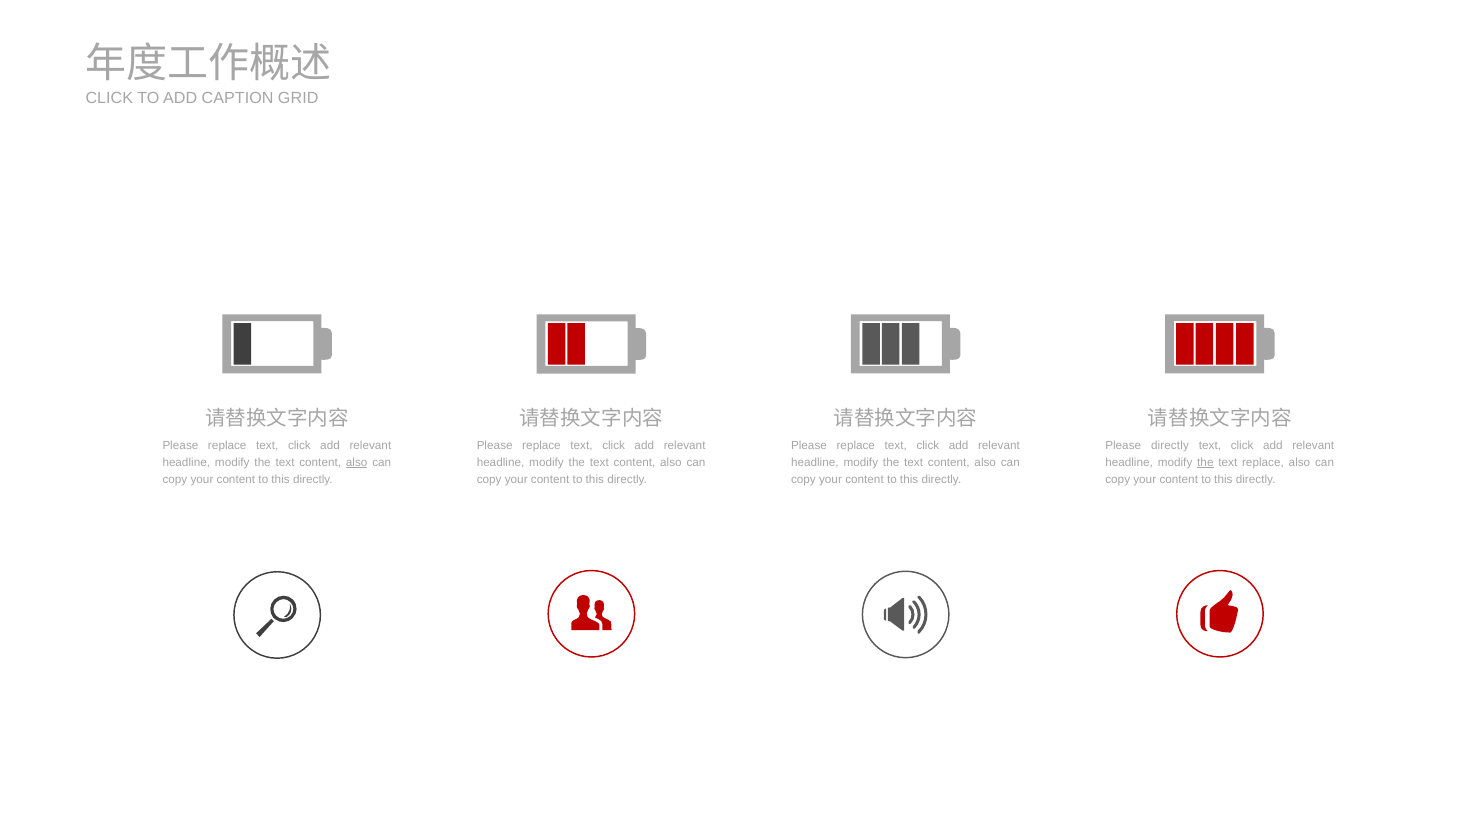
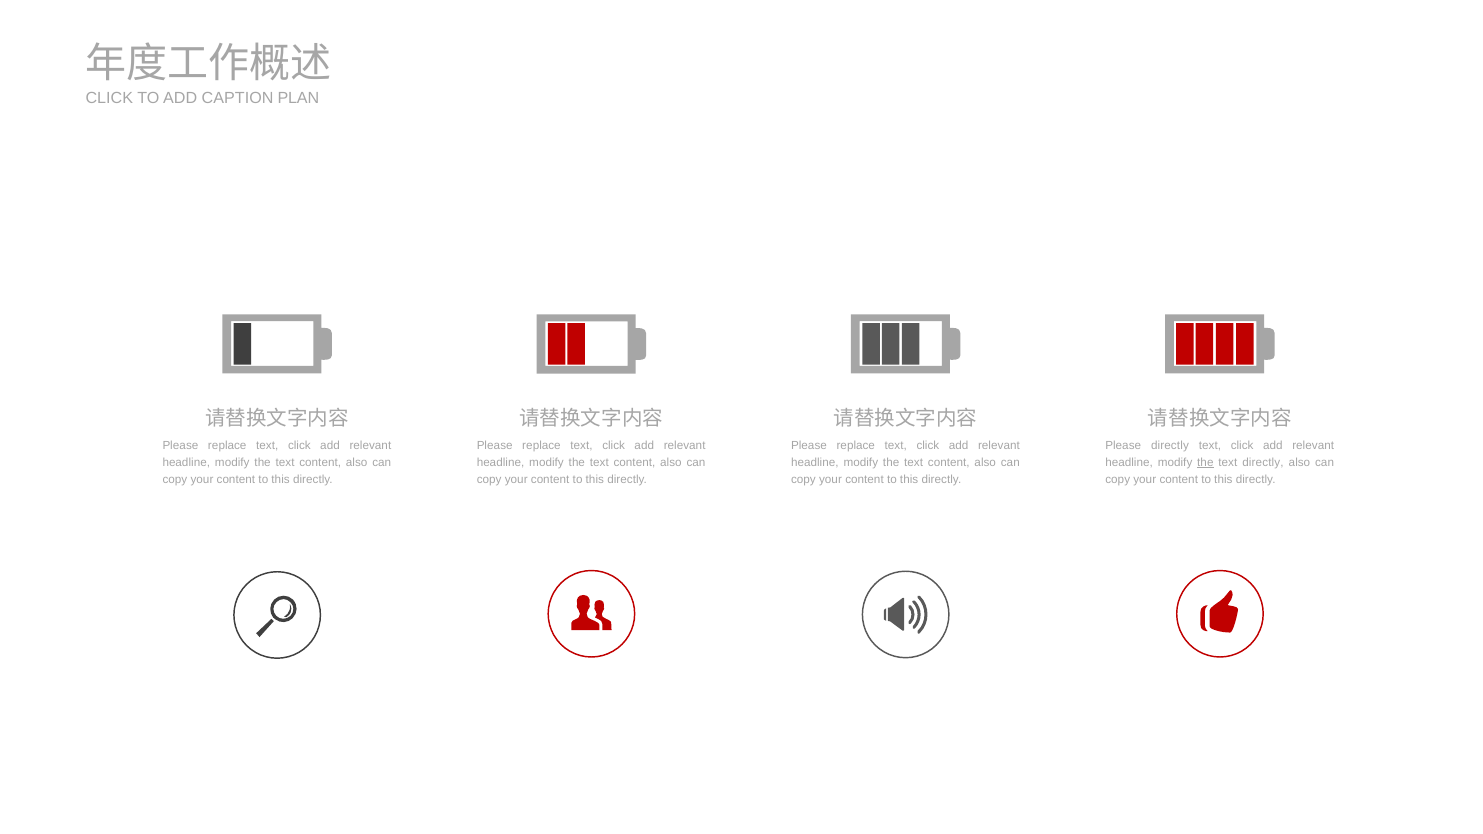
GRID: GRID -> PLAN
also at (357, 463) underline: present -> none
text replace: replace -> directly
